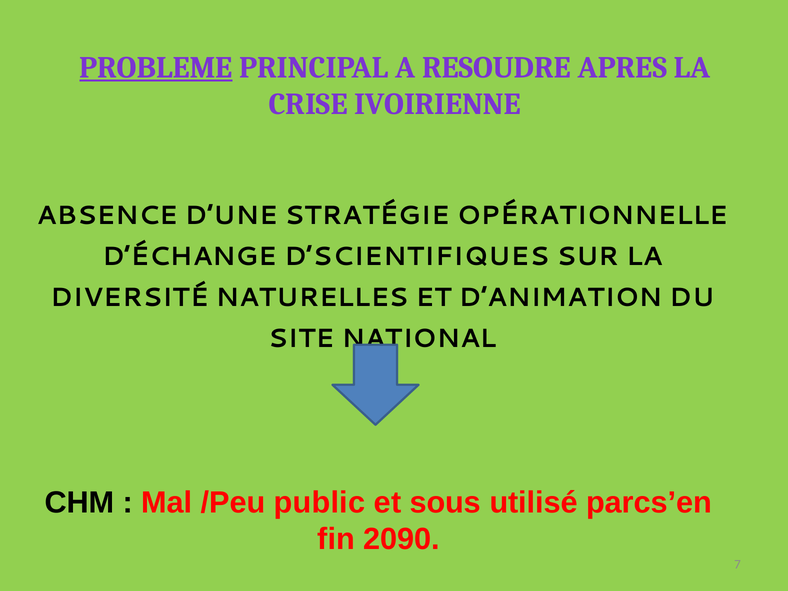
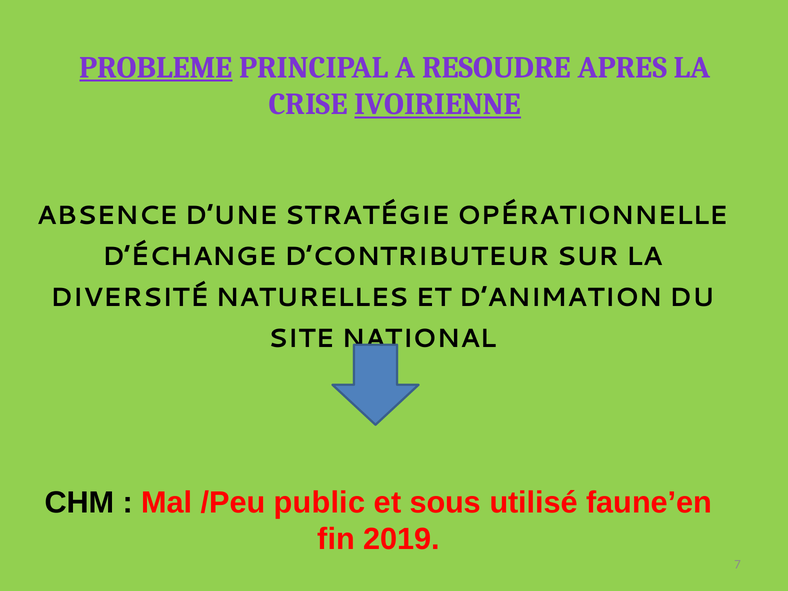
IVOIRIENNE underline: none -> present
D’SCIENTIFIQUES: D’SCIENTIFIQUES -> D’CONTRIBUTEUR
parcs’en: parcs’en -> faune’en
2090: 2090 -> 2019
